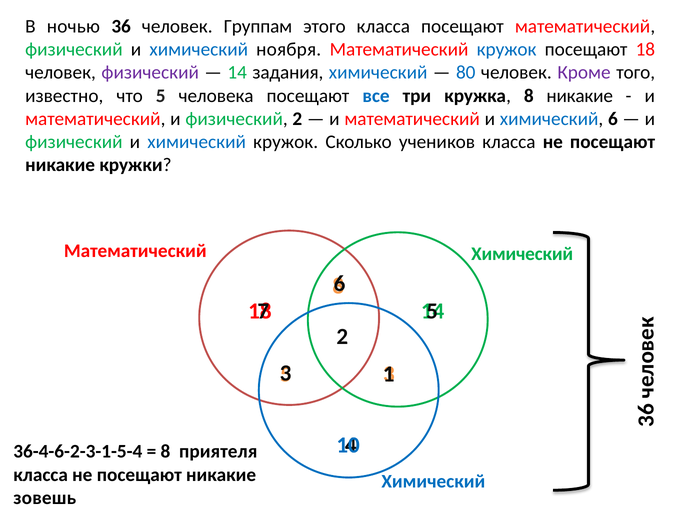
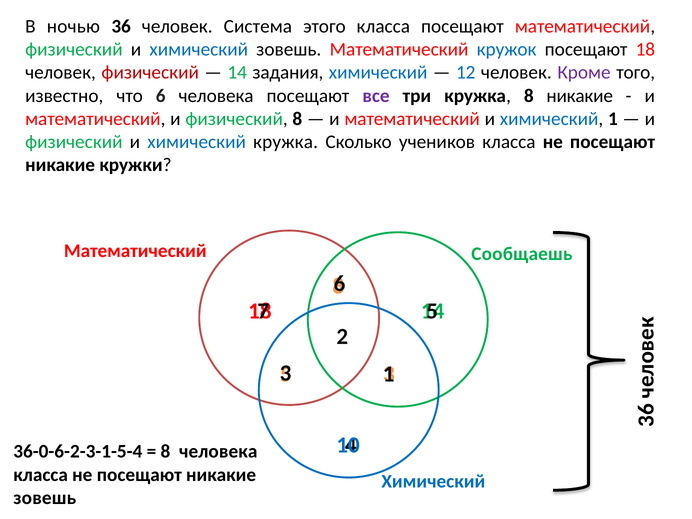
Группам: Группам -> Система
химический ноября: ноября -> зовешь
физический at (150, 73) colour: purple -> red
80: 80 -> 12
что 5: 5 -> 6
все colour: blue -> purple
физический 2: 2 -> 8
химический 6: 6 -> 1
химический кружок: кружок -> кружка
Химический at (522, 254): Химический -> Сообщаешь
36-4-6-2-3-1-5-4: 36-4-6-2-3-1-5-4 -> 36-0-6-2-3-1-5-4
8 приятеля: приятеля -> человека
